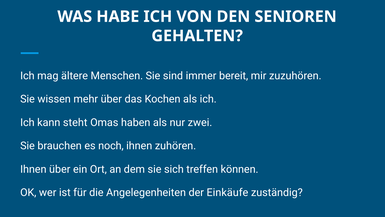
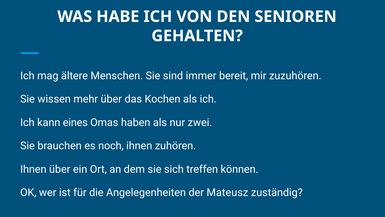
steht: steht -> eines
Einkäufe: Einkäufe -> Mateusz
